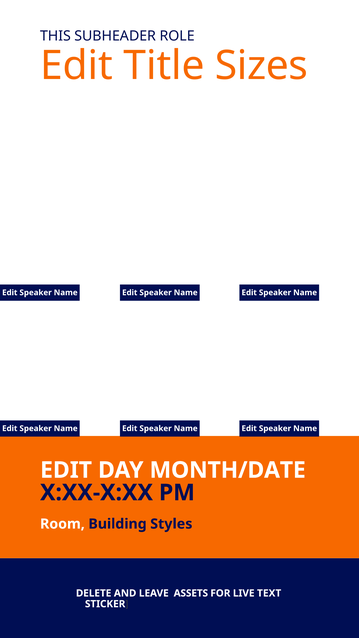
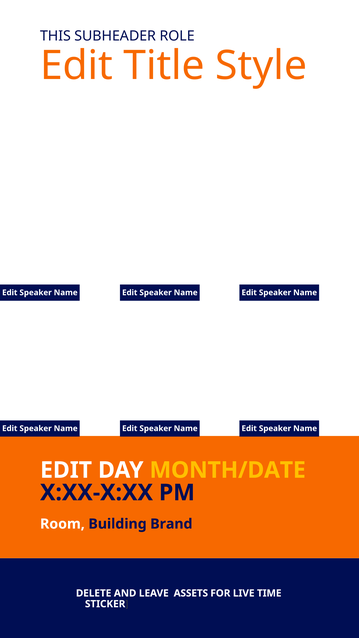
Sizes: Sizes -> Style
MONTH/DATE colour: white -> yellow
Styles: Styles -> Brand
TEXT: TEXT -> TIME
